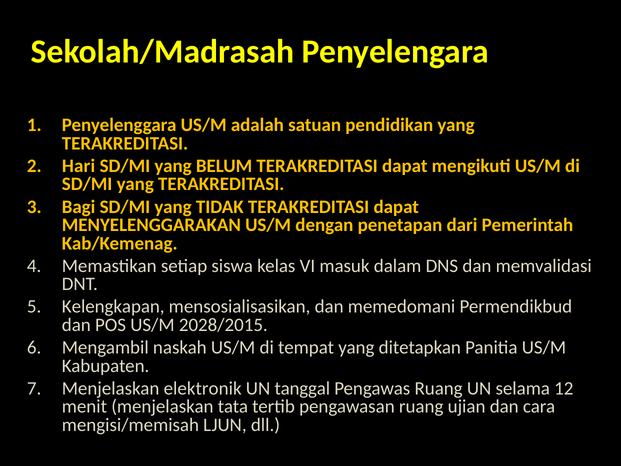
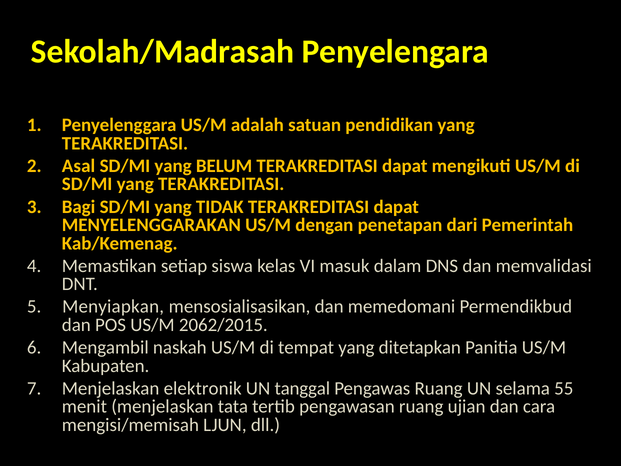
Hari: Hari -> Asal
Kelengkapan: Kelengkapan -> Menyiapkan
2028/2015: 2028/2015 -> 2062/2015
12: 12 -> 55
